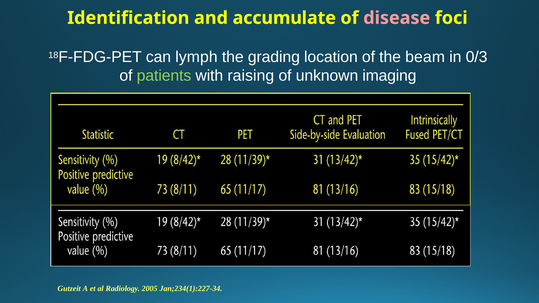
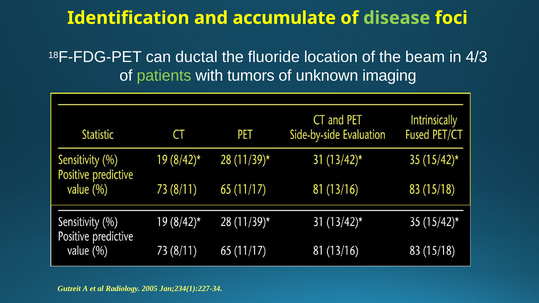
disease colour: pink -> light green
lymph: lymph -> ductal
grading: grading -> fluoride
0/3: 0/3 -> 4/3
raising: raising -> tumors
